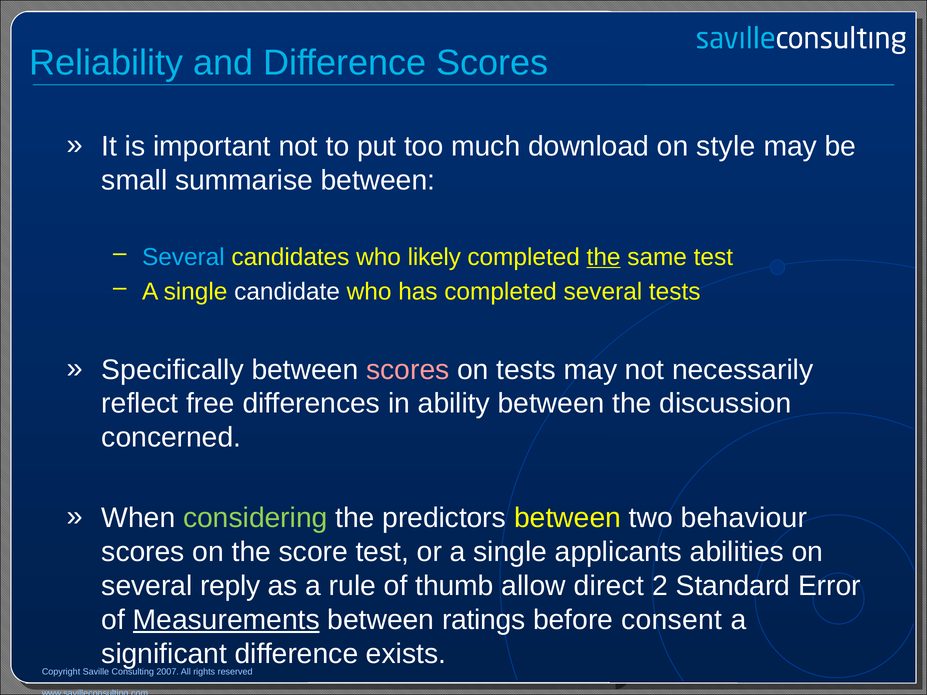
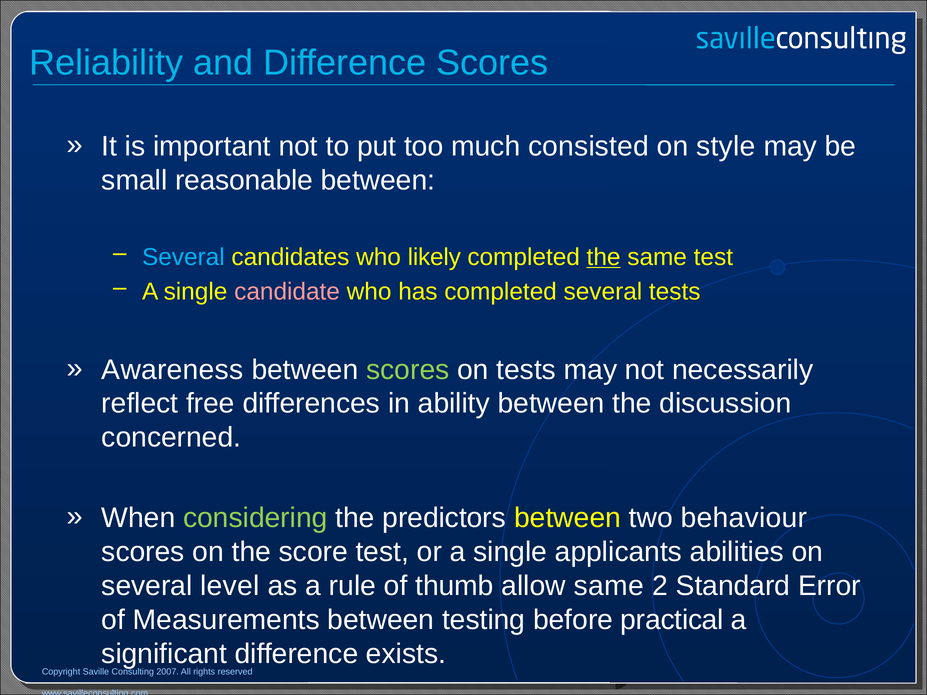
download: download -> consisted
summarise: summarise -> reasonable
candidate colour: white -> pink
Specifically: Specifically -> Awareness
scores at (408, 370) colour: pink -> light green
reply: reply -> level
allow direct: direct -> same
Measurements underline: present -> none
ratings: ratings -> testing
consent: consent -> practical
